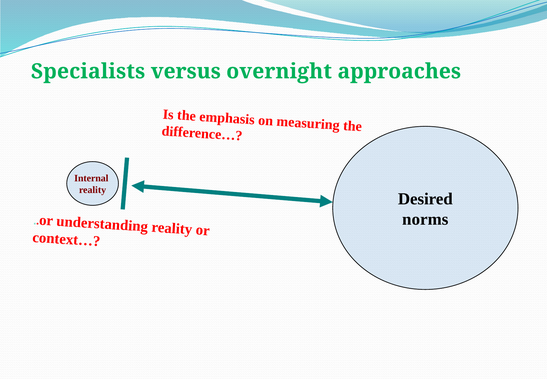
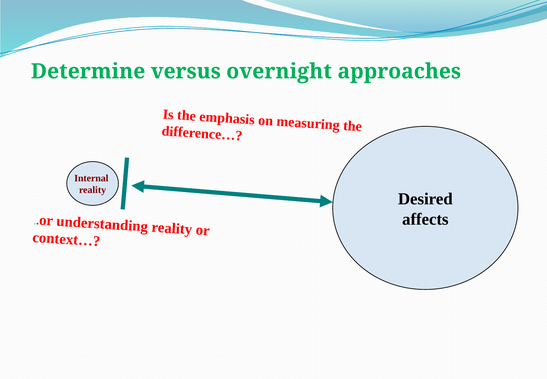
Specialists: Specialists -> Determine
norms: norms -> affects
